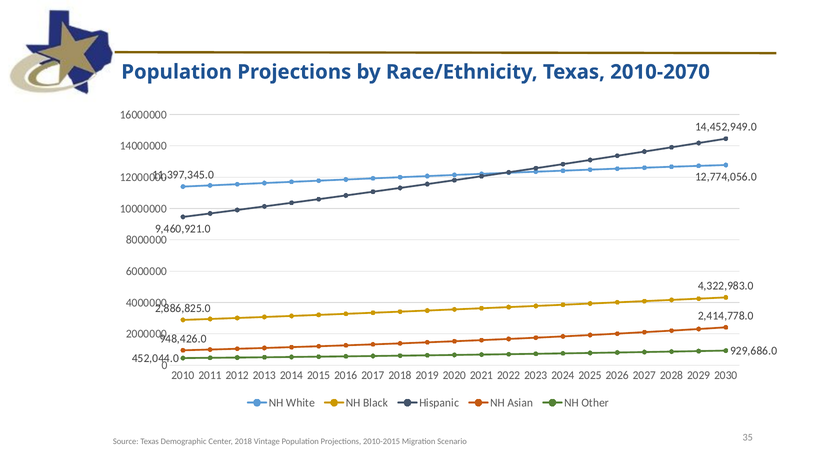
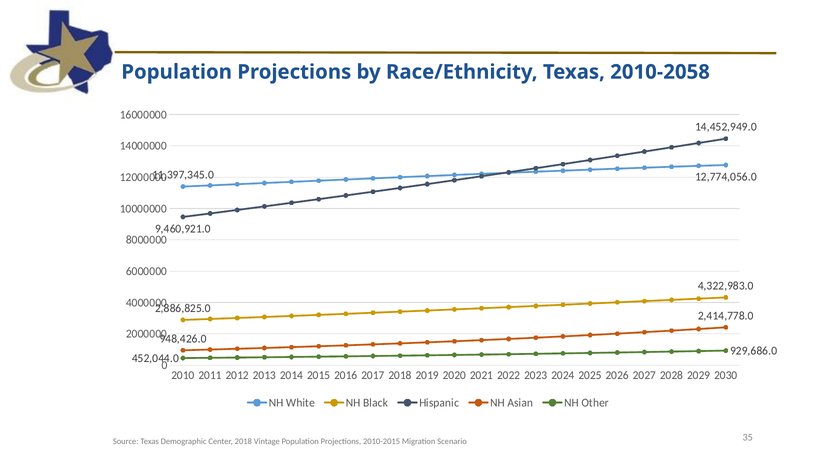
2010-2070: 2010-2070 -> 2010-2058
